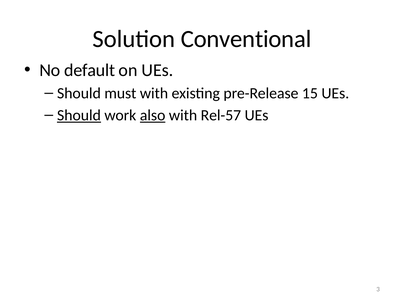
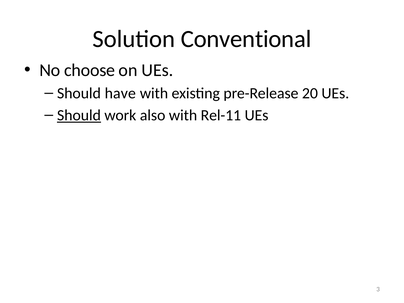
default: default -> choose
must: must -> have
15: 15 -> 20
also underline: present -> none
Rel-57: Rel-57 -> Rel-11
